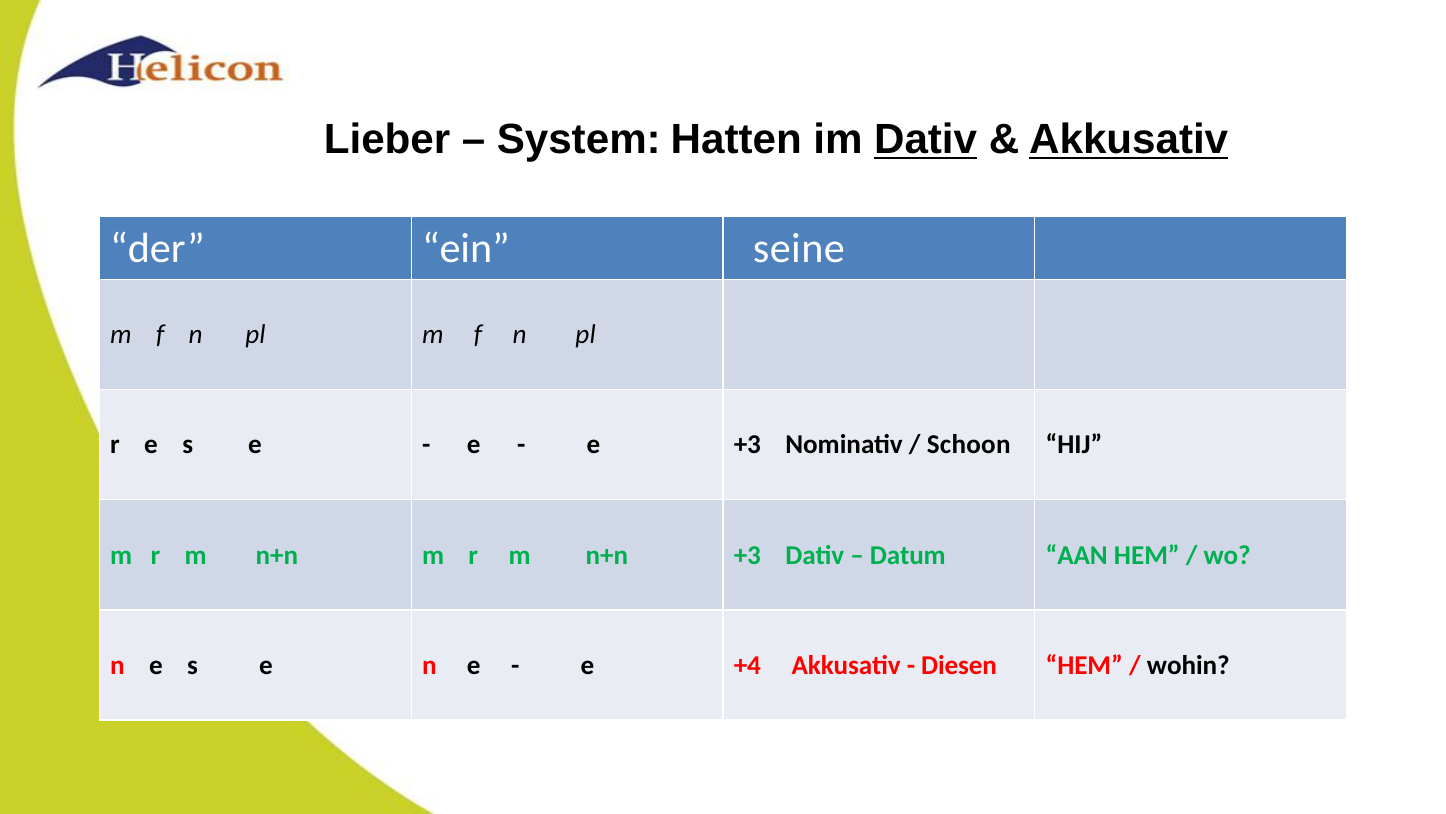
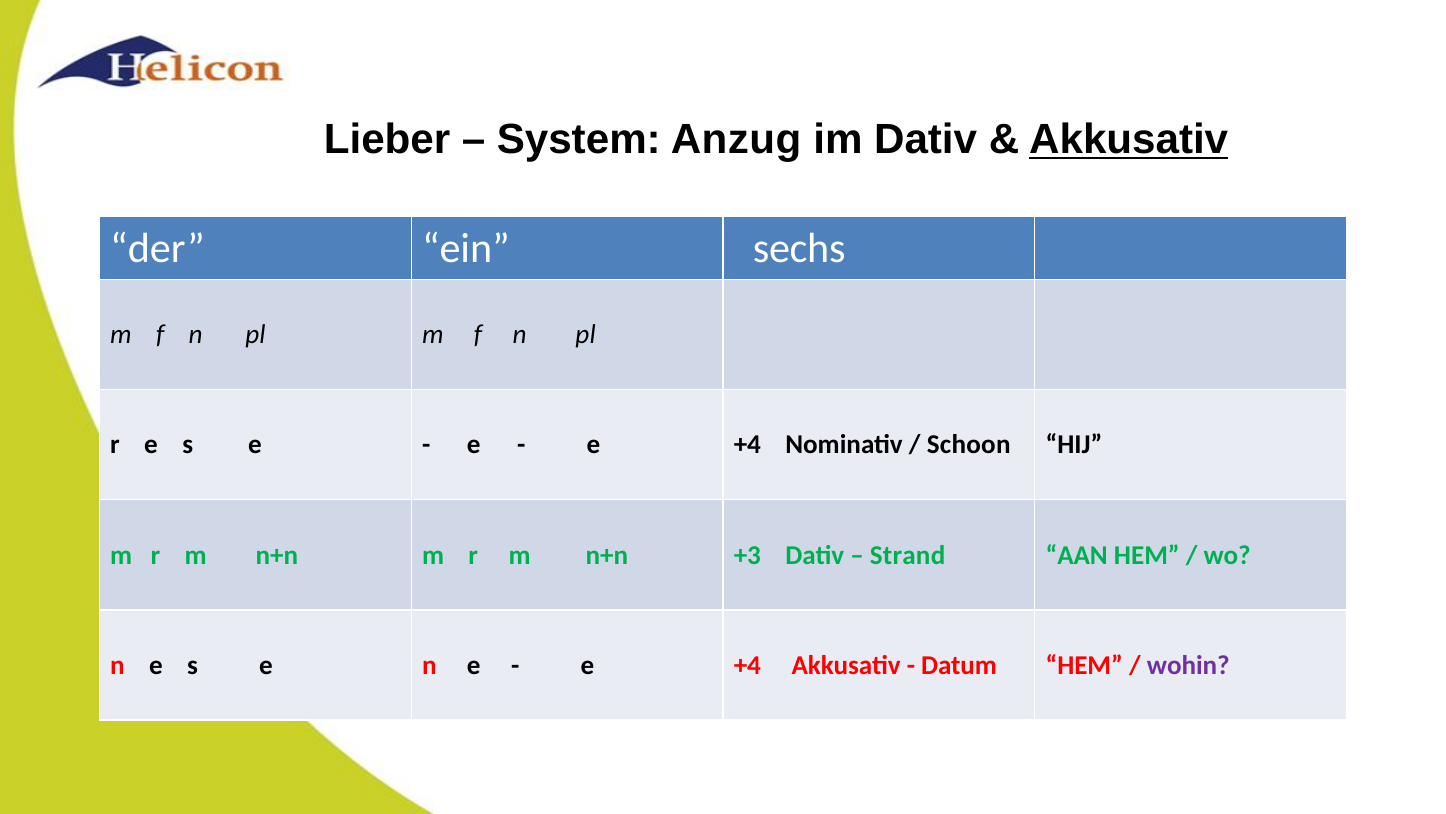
Hatten: Hatten -> Anzug
Dativ at (926, 140) underline: present -> none
seine: seine -> sechs
+3 at (747, 444): +3 -> +4
Datum: Datum -> Strand
Diesen: Diesen -> Datum
wohin colour: black -> purple
